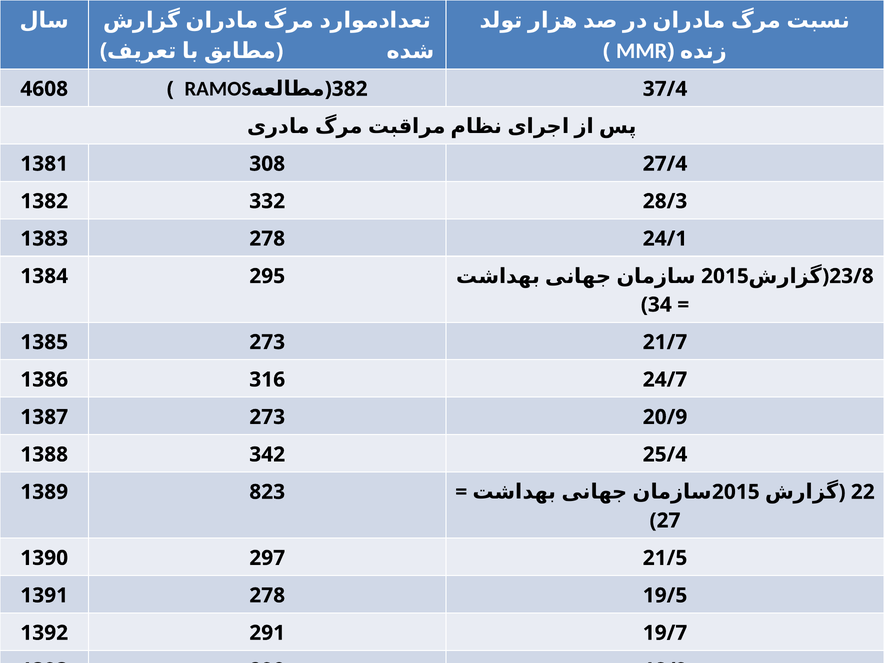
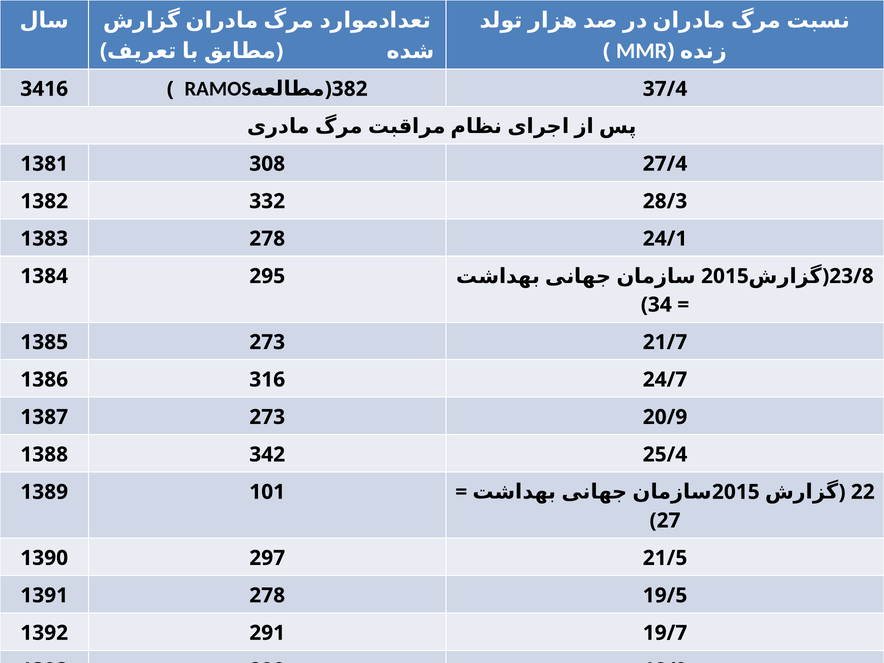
4608: 4608 -> 3416
823: 823 -> 101
